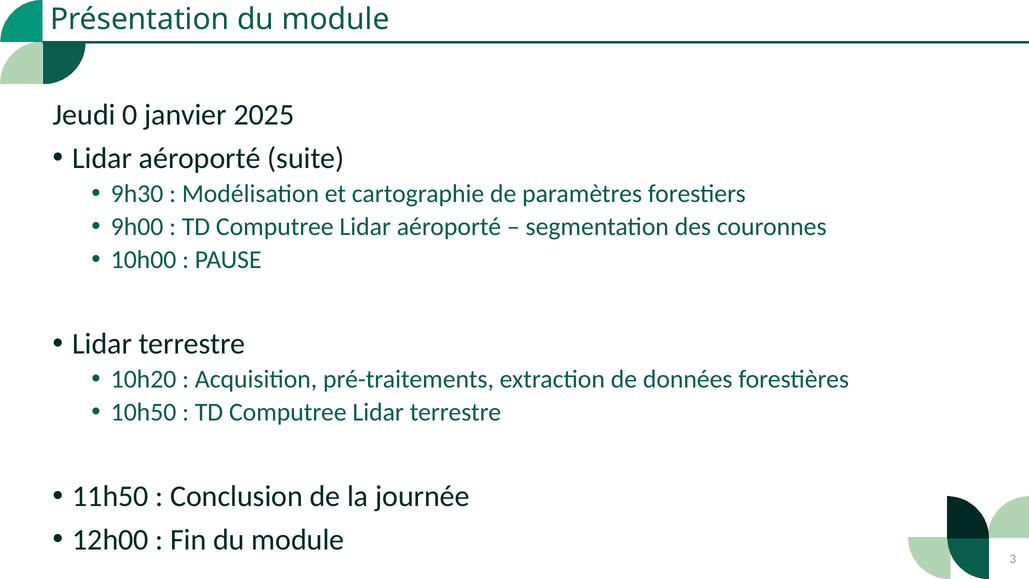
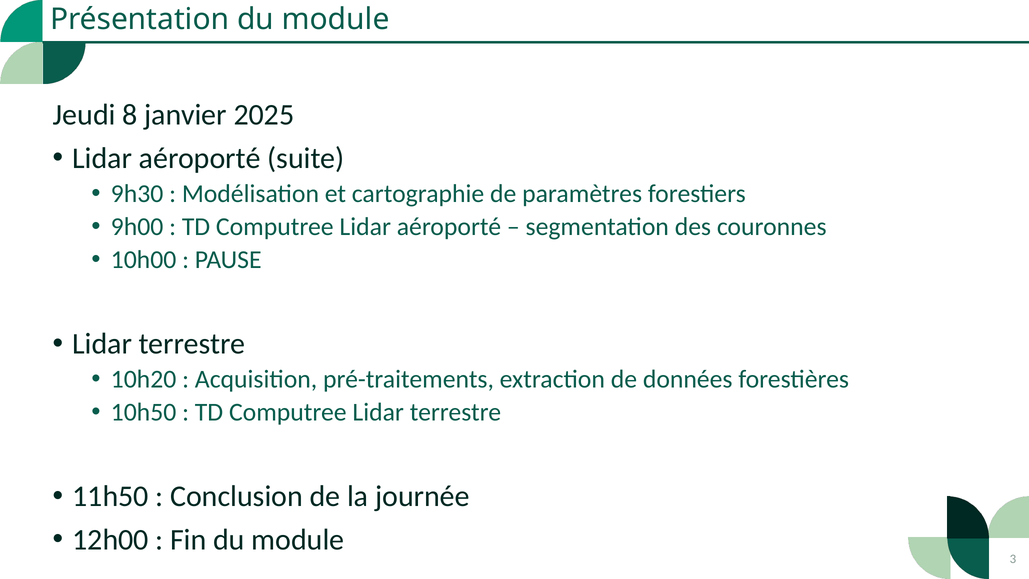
0: 0 -> 8
